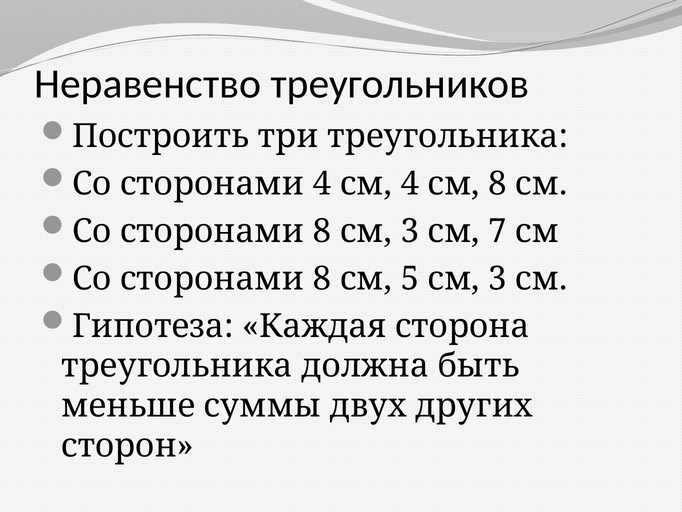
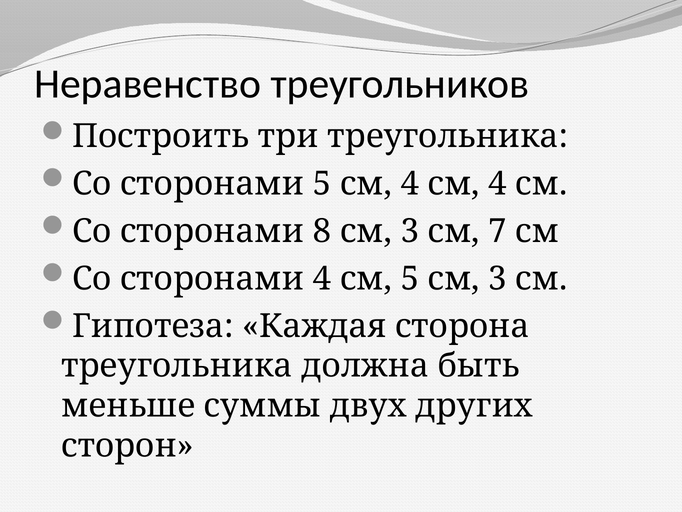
сторонами 4: 4 -> 5
4 см 8: 8 -> 4
8 at (322, 278): 8 -> 4
